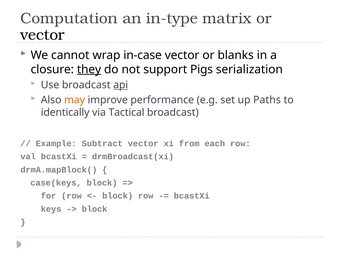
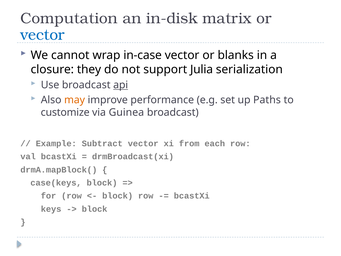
in-type: in-type -> in-disk
vector at (42, 35) colour: black -> blue
they underline: present -> none
Pigs: Pigs -> Julia
identically: identically -> customize
Tactical: Tactical -> Guinea
